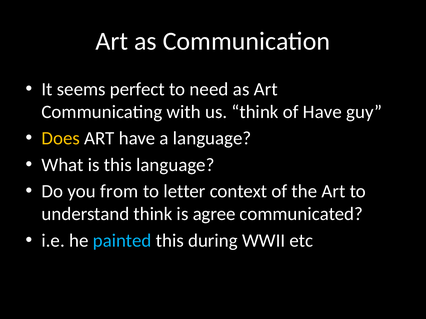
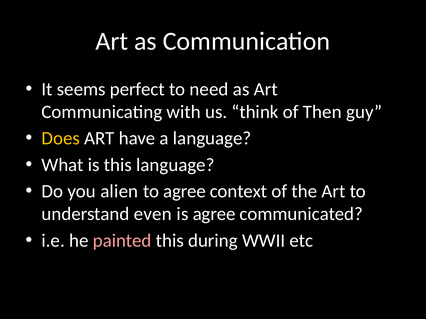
of Have: Have -> Then
from: from -> alien
to letter: letter -> agree
understand think: think -> even
painted colour: light blue -> pink
